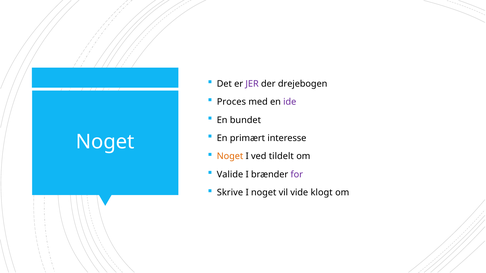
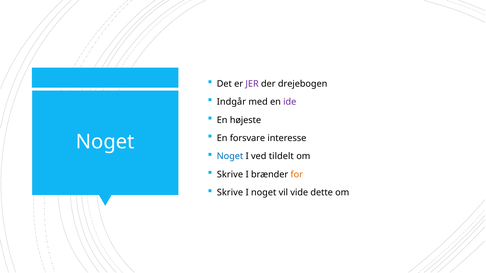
Proces: Proces -> Indgår
bundet: bundet -> højeste
primært: primært -> forsvare
Noget at (230, 157) colour: orange -> blue
Valide at (230, 175): Valide -> Skrive
for colour: purple -> orange
klogt: klogt -> dette
